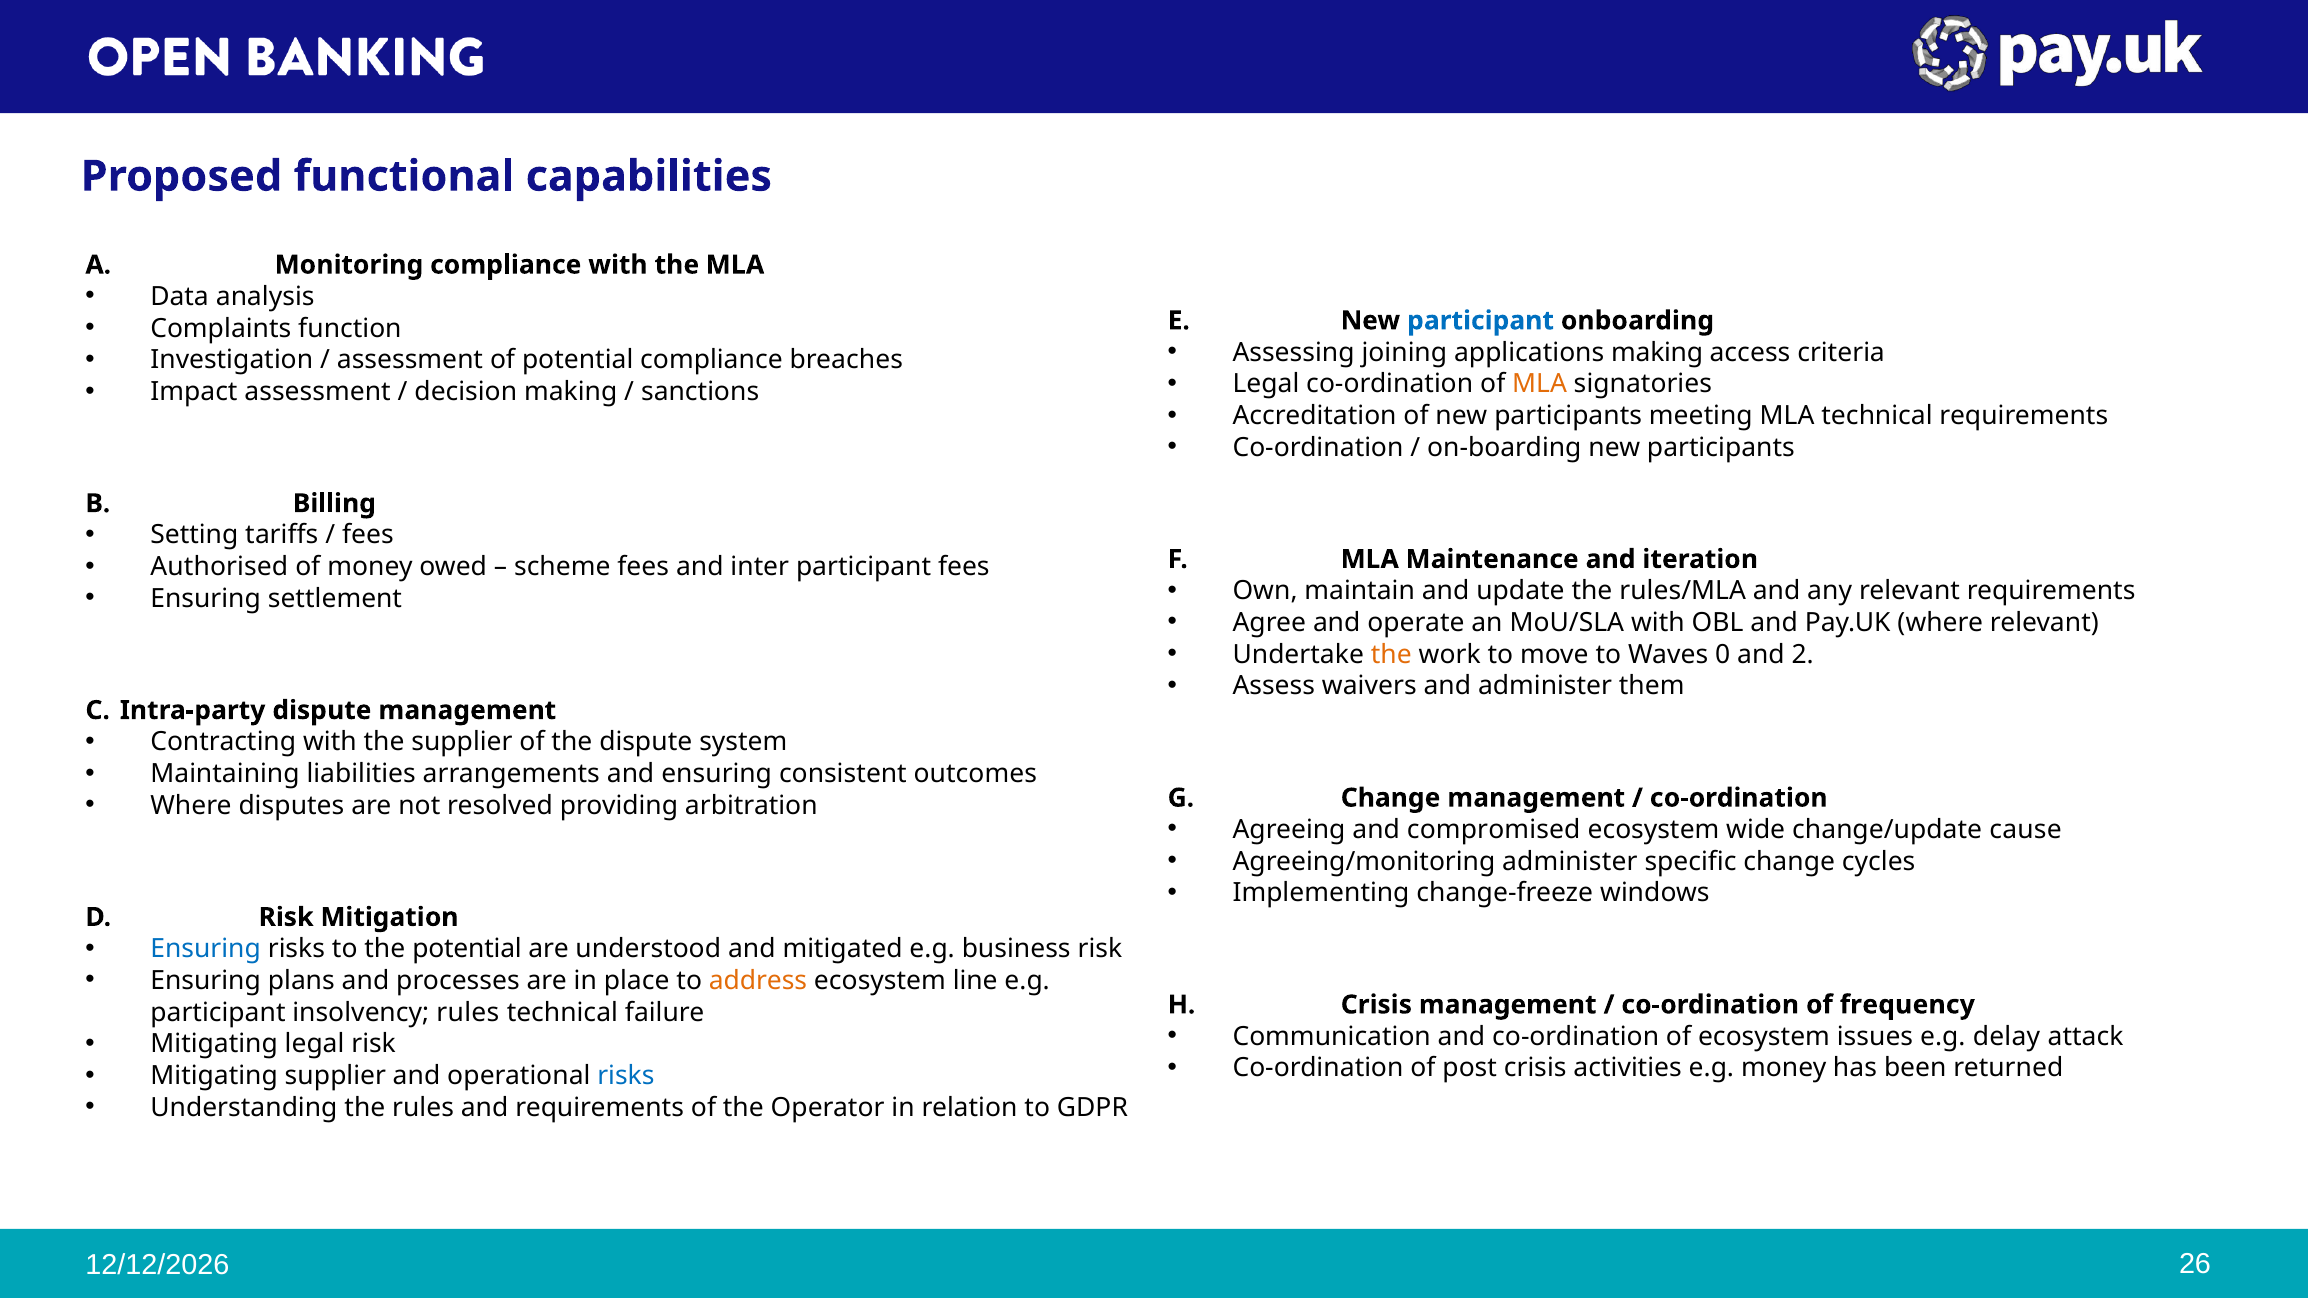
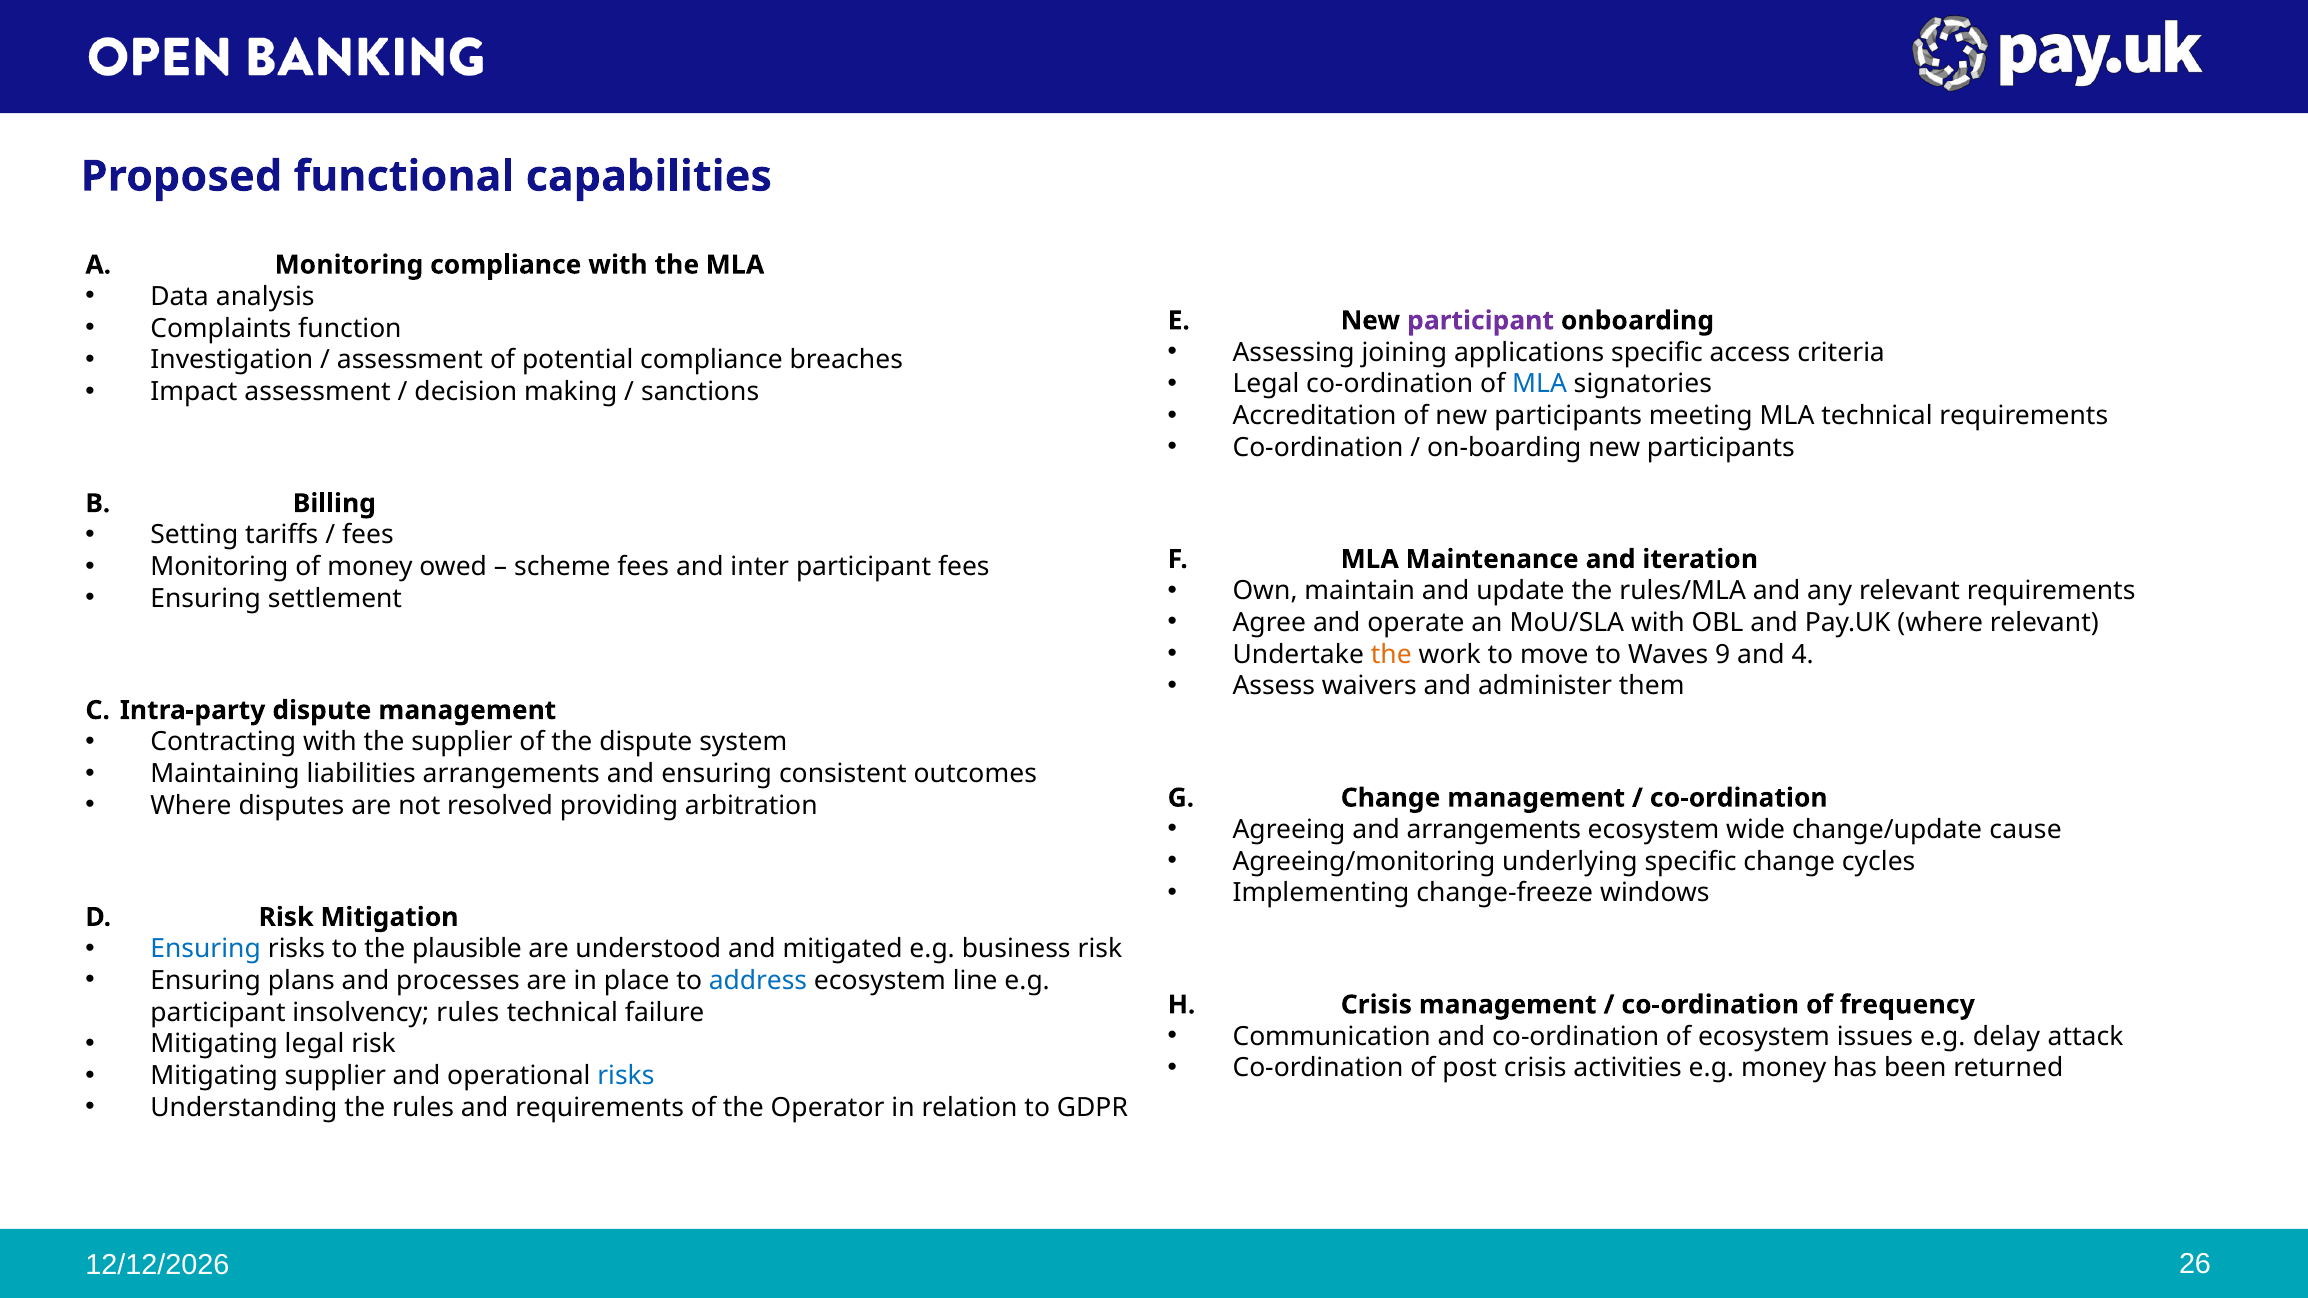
participant at (1480, 321) colour: blue -> purple
applications making: making -> specific
MLA at (1540, 384) colour: orange -> blue
Authorised at (219, 567): Authorised -> Monitoring
0: 0 -> 9
2: 2 -> 4
and compromised: compromised -> arrangements
Agreeing/monitoring administer: administer -> underlying
the potential: potential -> plausible
address colour: orange -> blue
